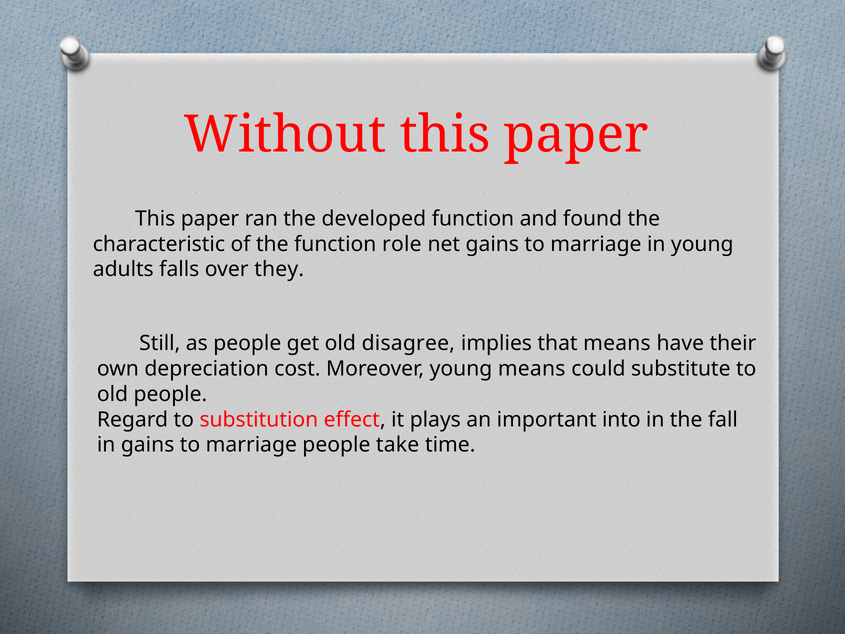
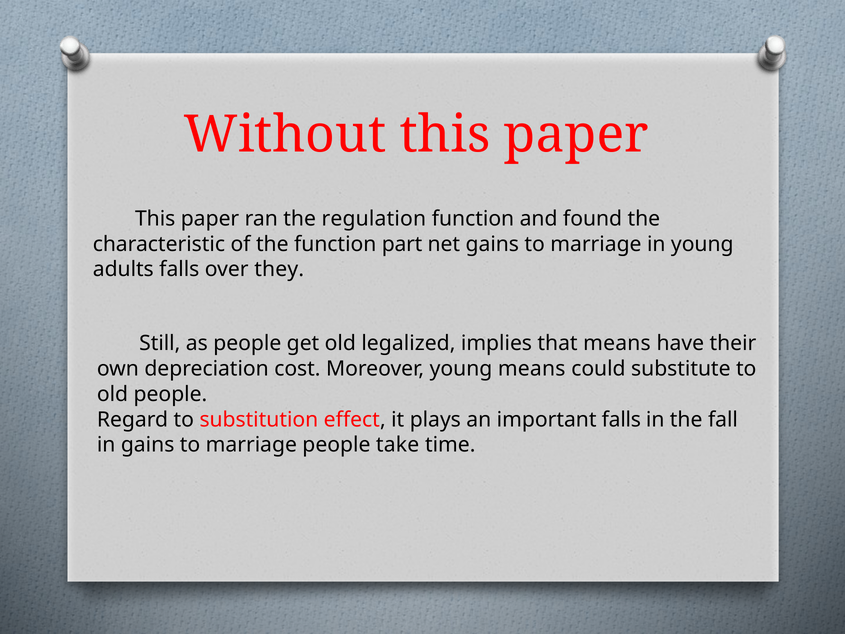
developed: developed -> regulation
role: role -> part
disagree: disagree -> legalized
important into: into -> falls
